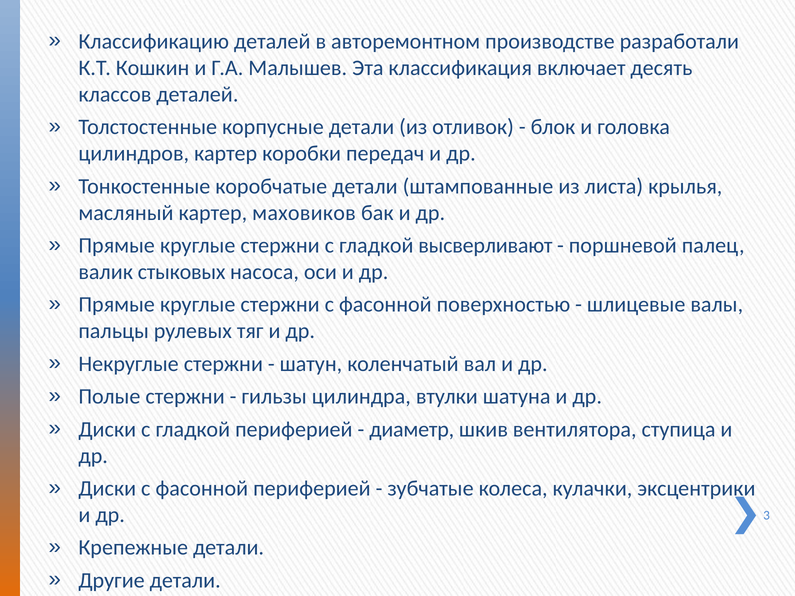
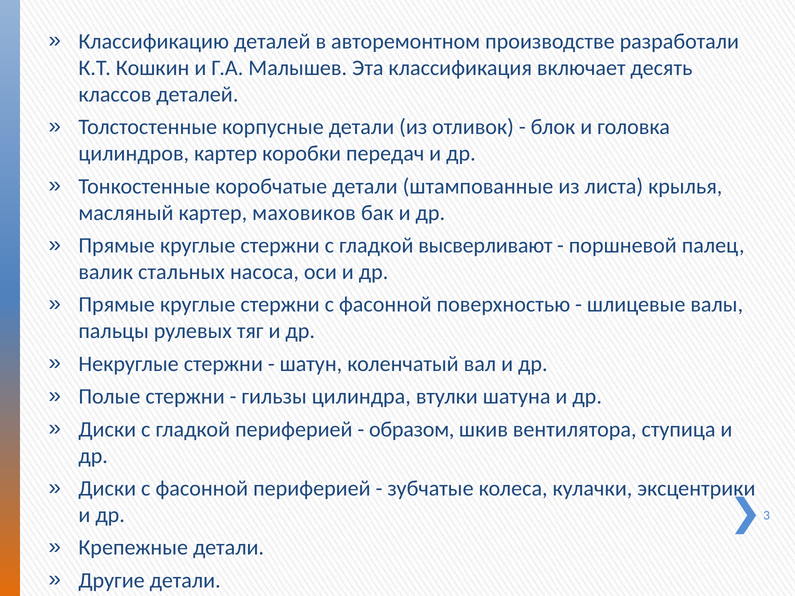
стыковых: стыковых -> стальных
диаметр: диаметр -> образом
